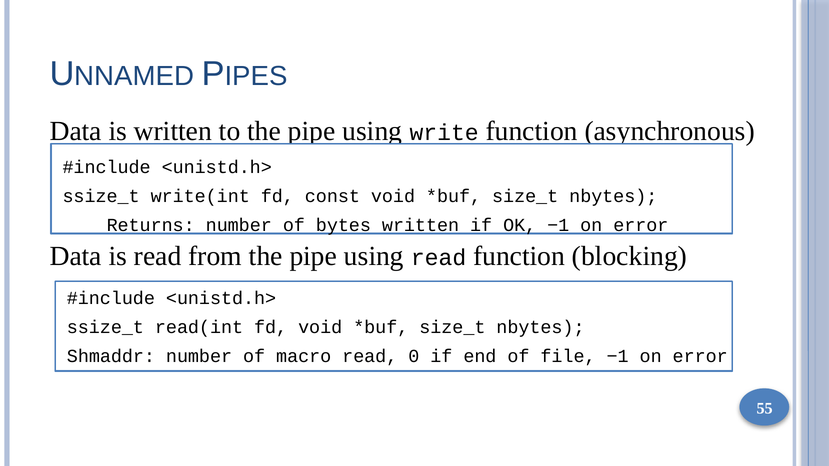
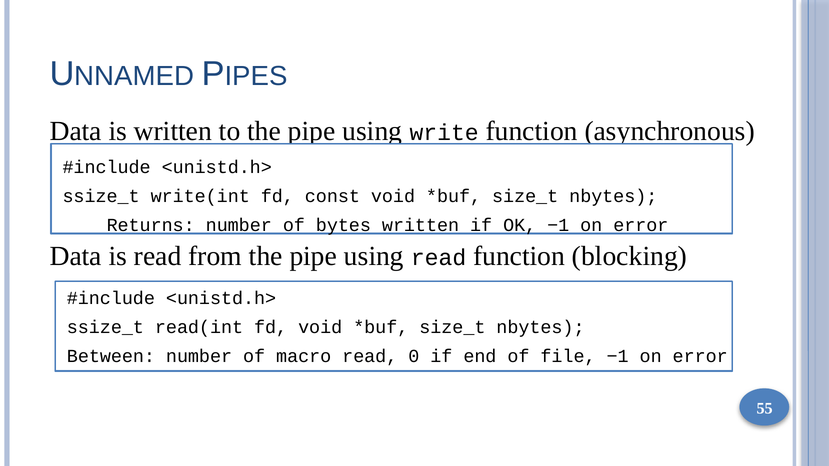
Shmaddr: Shmaddr -> Between
